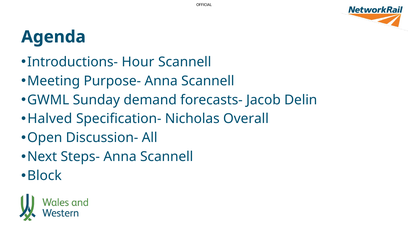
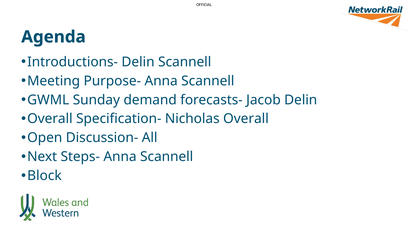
Introductions- Hour: Hour -> Delin
Halved at (50, 119): Halved -> Overall
